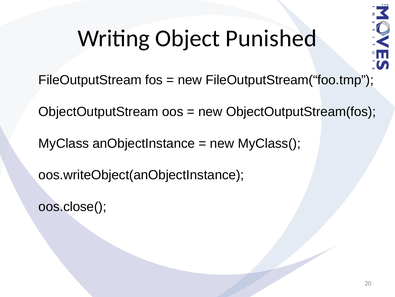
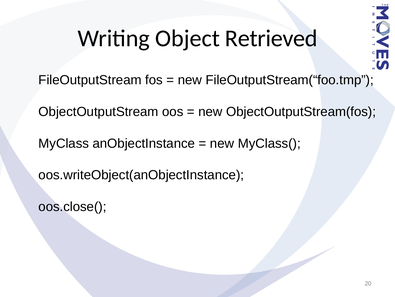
Punished: Punished -> Retrieved
